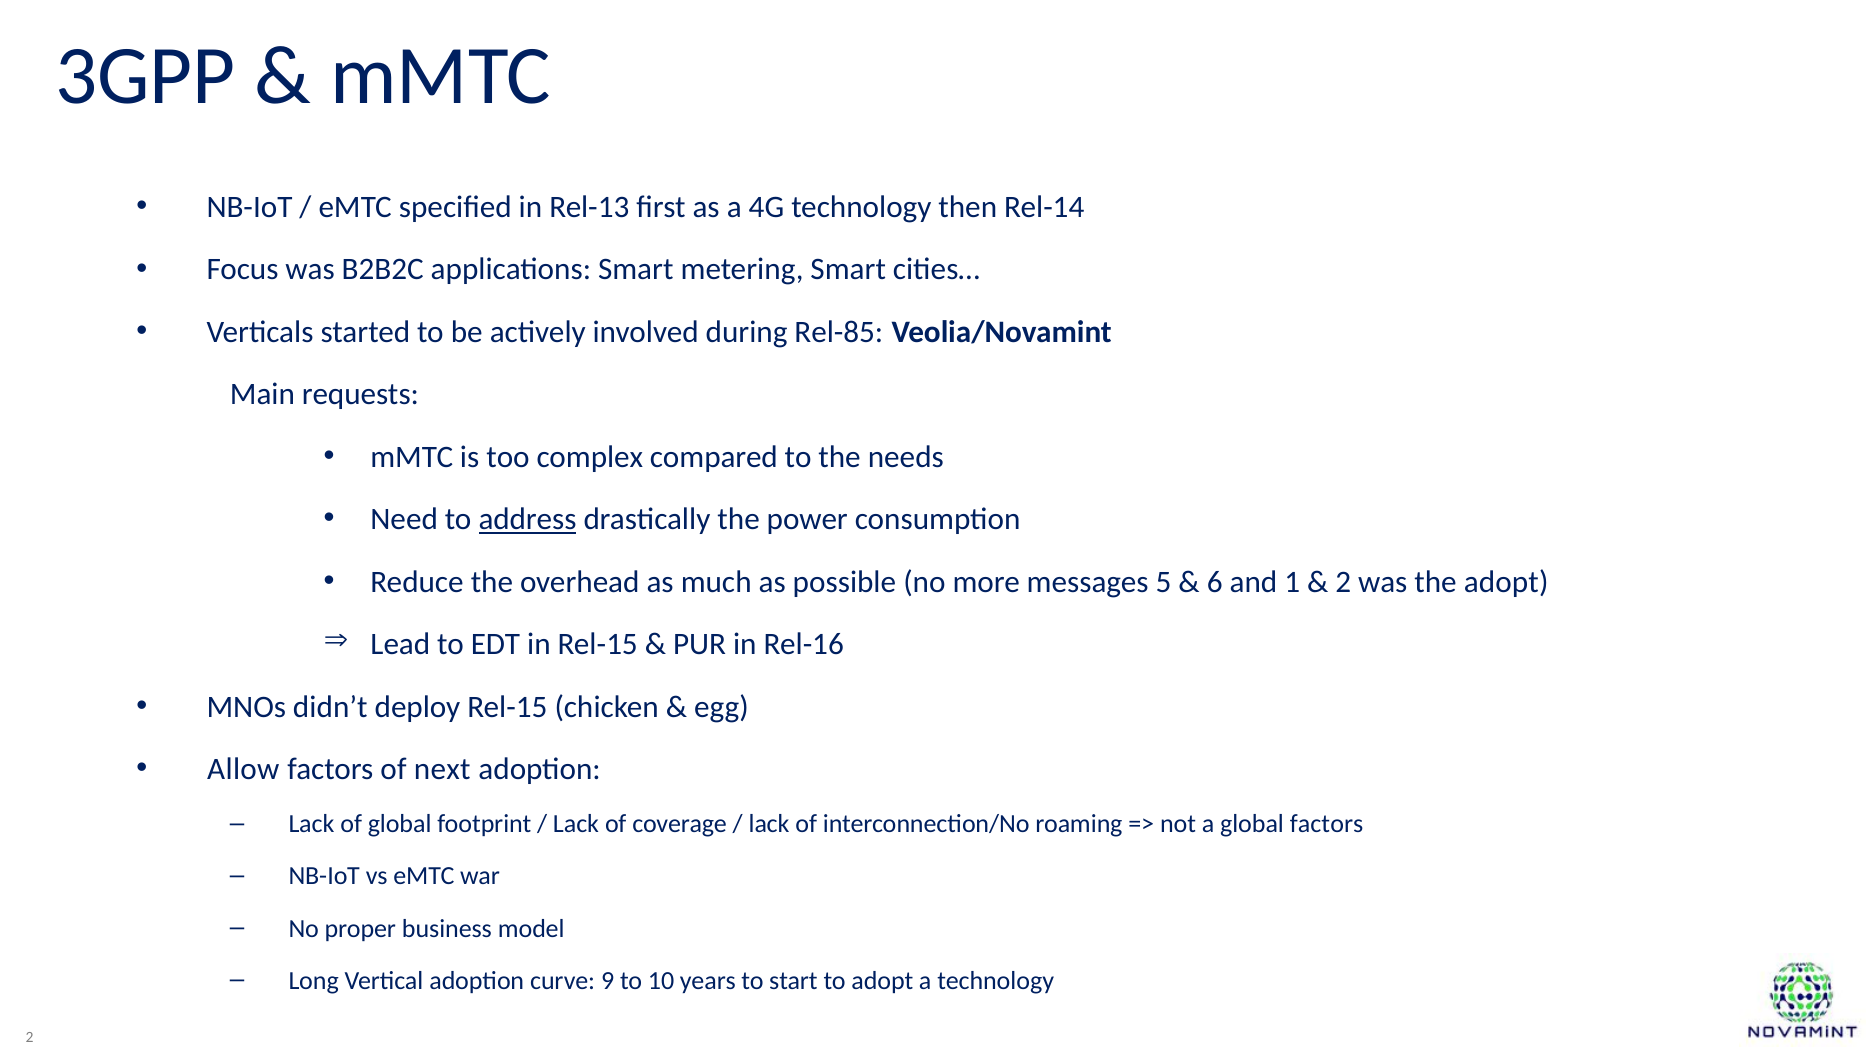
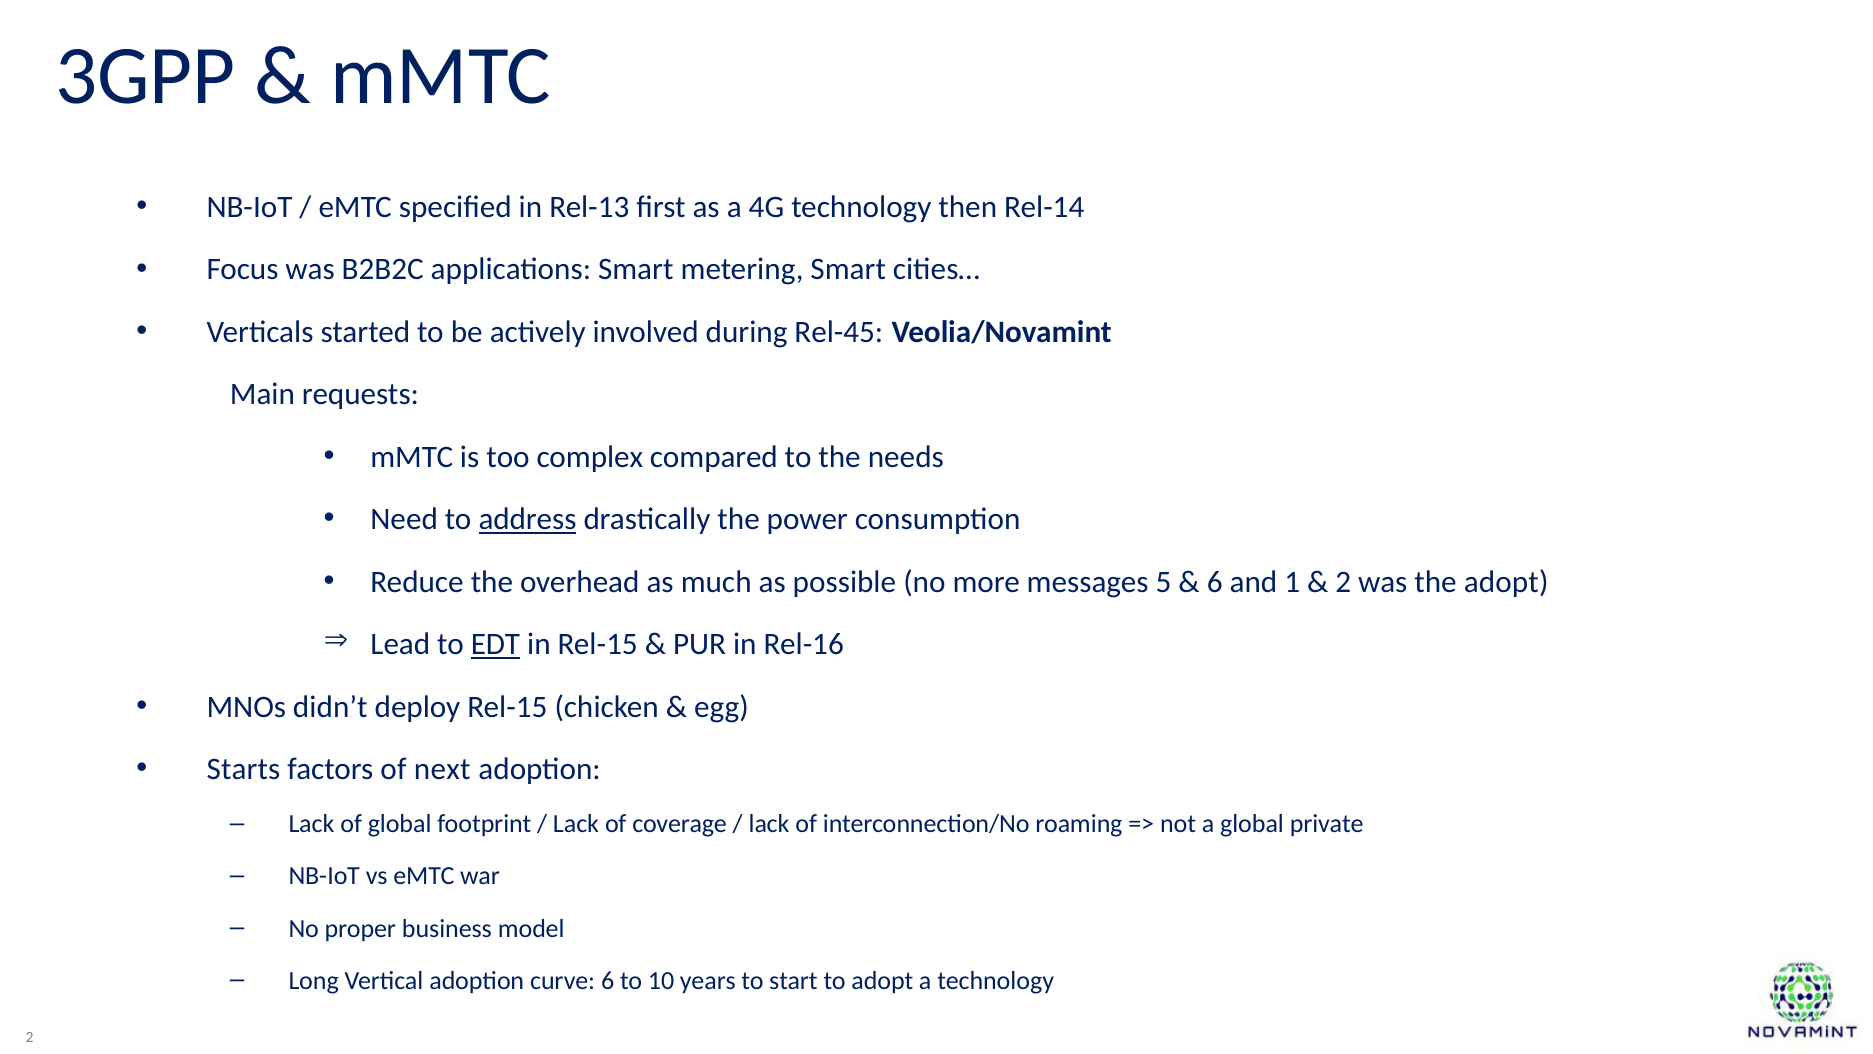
Rel-85: Rel-85 -> Rel-45
EDT underline: none -> present
Allow: Allow -> Starts
global factors: factors -> private
curve 9: 9 -> 6
